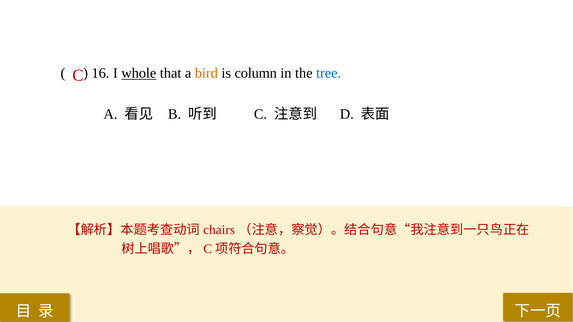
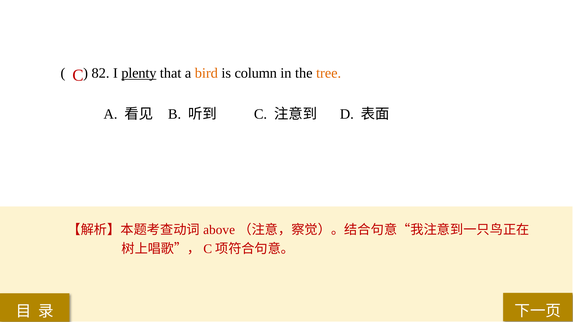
16: 16 -> 82
whole: whole -> plenty
tree colour: blue -> orange
chairs: chairs -> above
